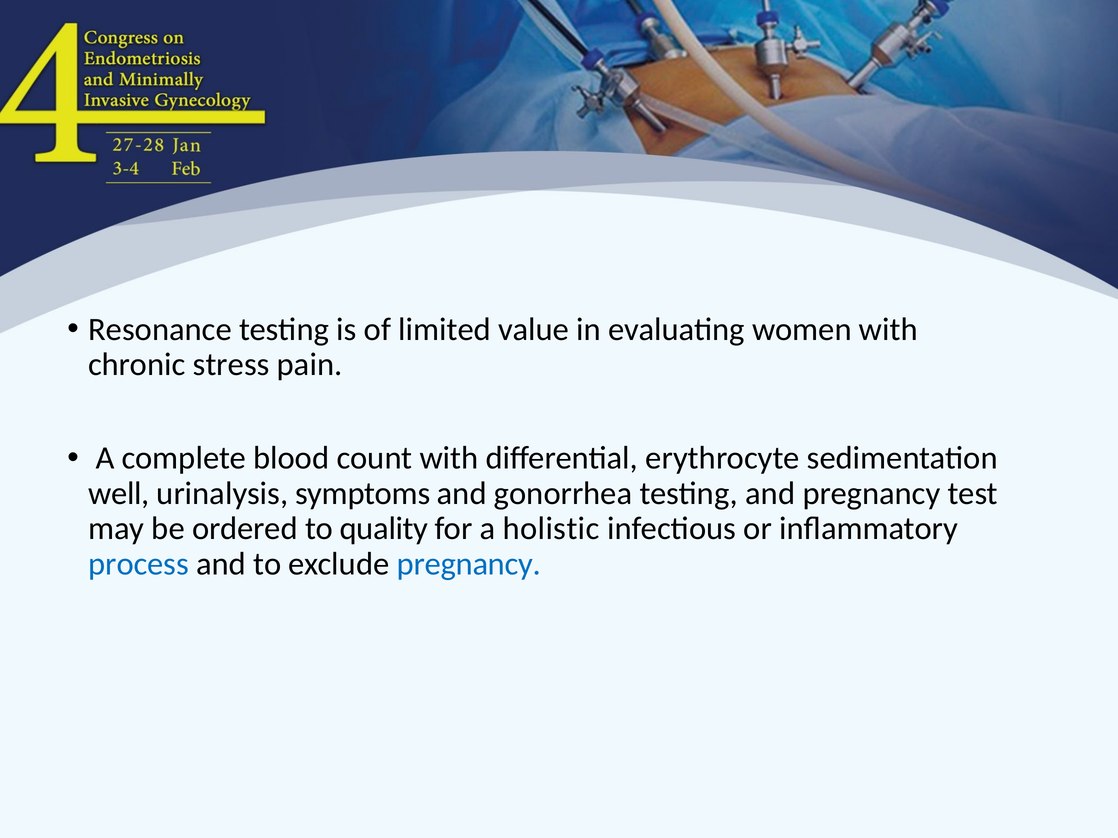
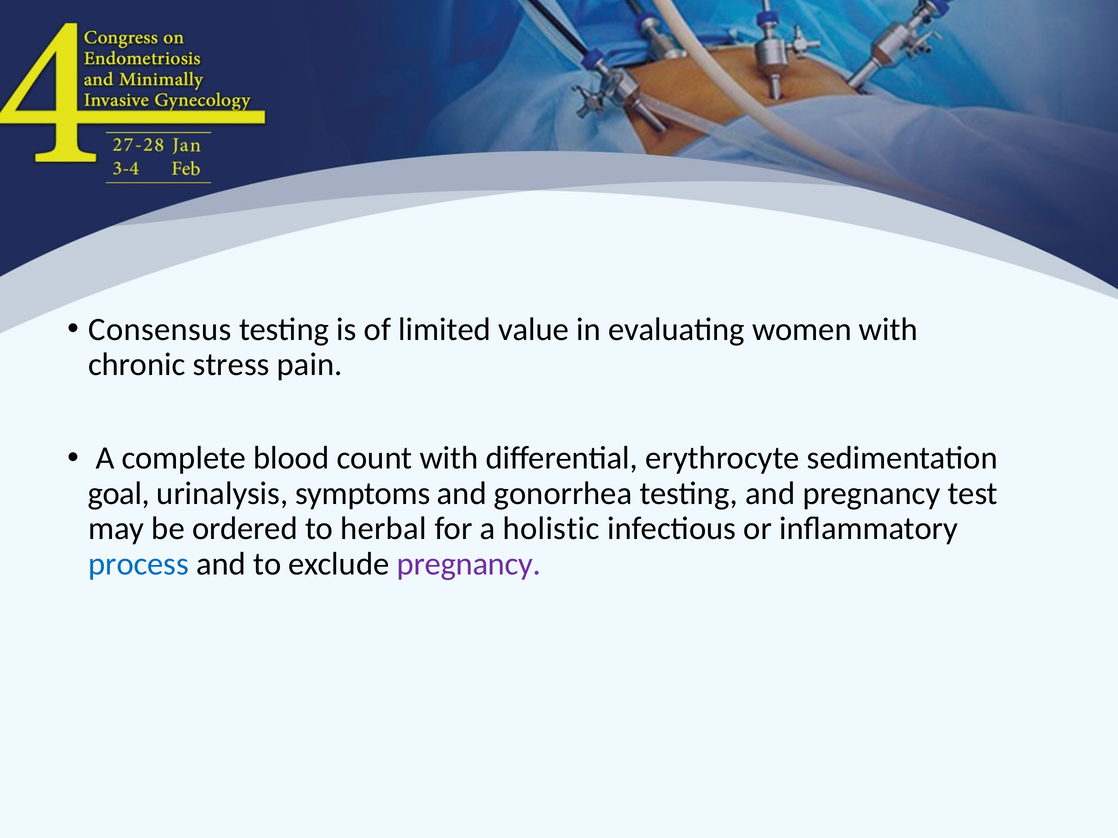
Resonance: Resonance -> Consensus
well: well -> goal
quality: quality -> herbal
pregnancy at (469, 564) colour: blue -> purple
